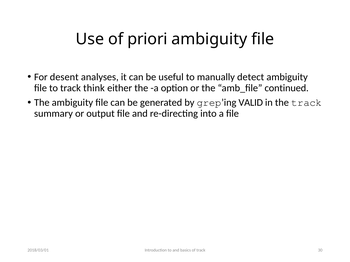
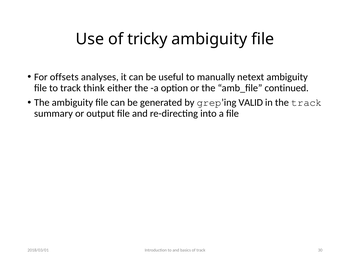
priori: priori -> tricky
desent: desent -> offsets
detect: detect -> netext
